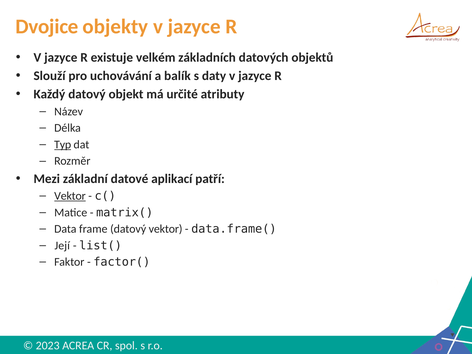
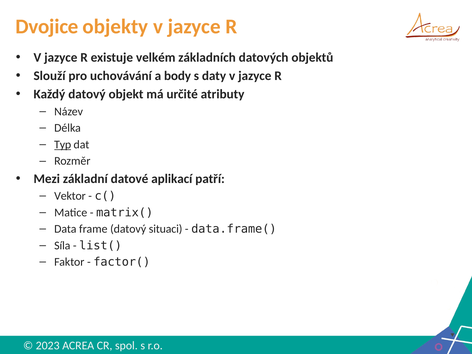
balík: balík -> body
Vektor at (70, 196) underline: present -> none
datový vektor: vektor -> situaci
Její: Její -> Síla
